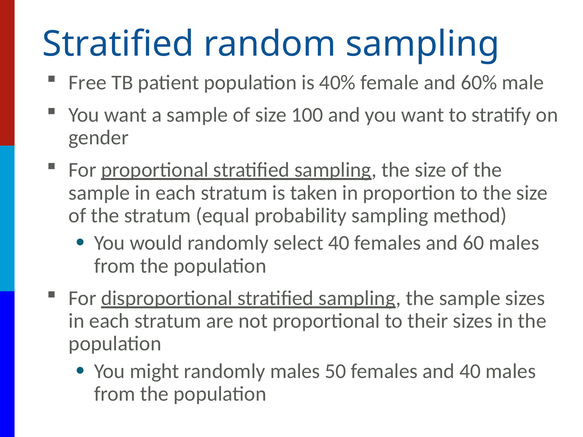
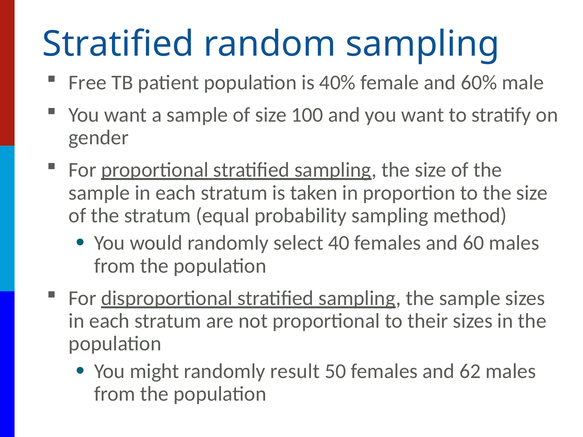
randomly males: males -> result
and 40: 40 -> 62
